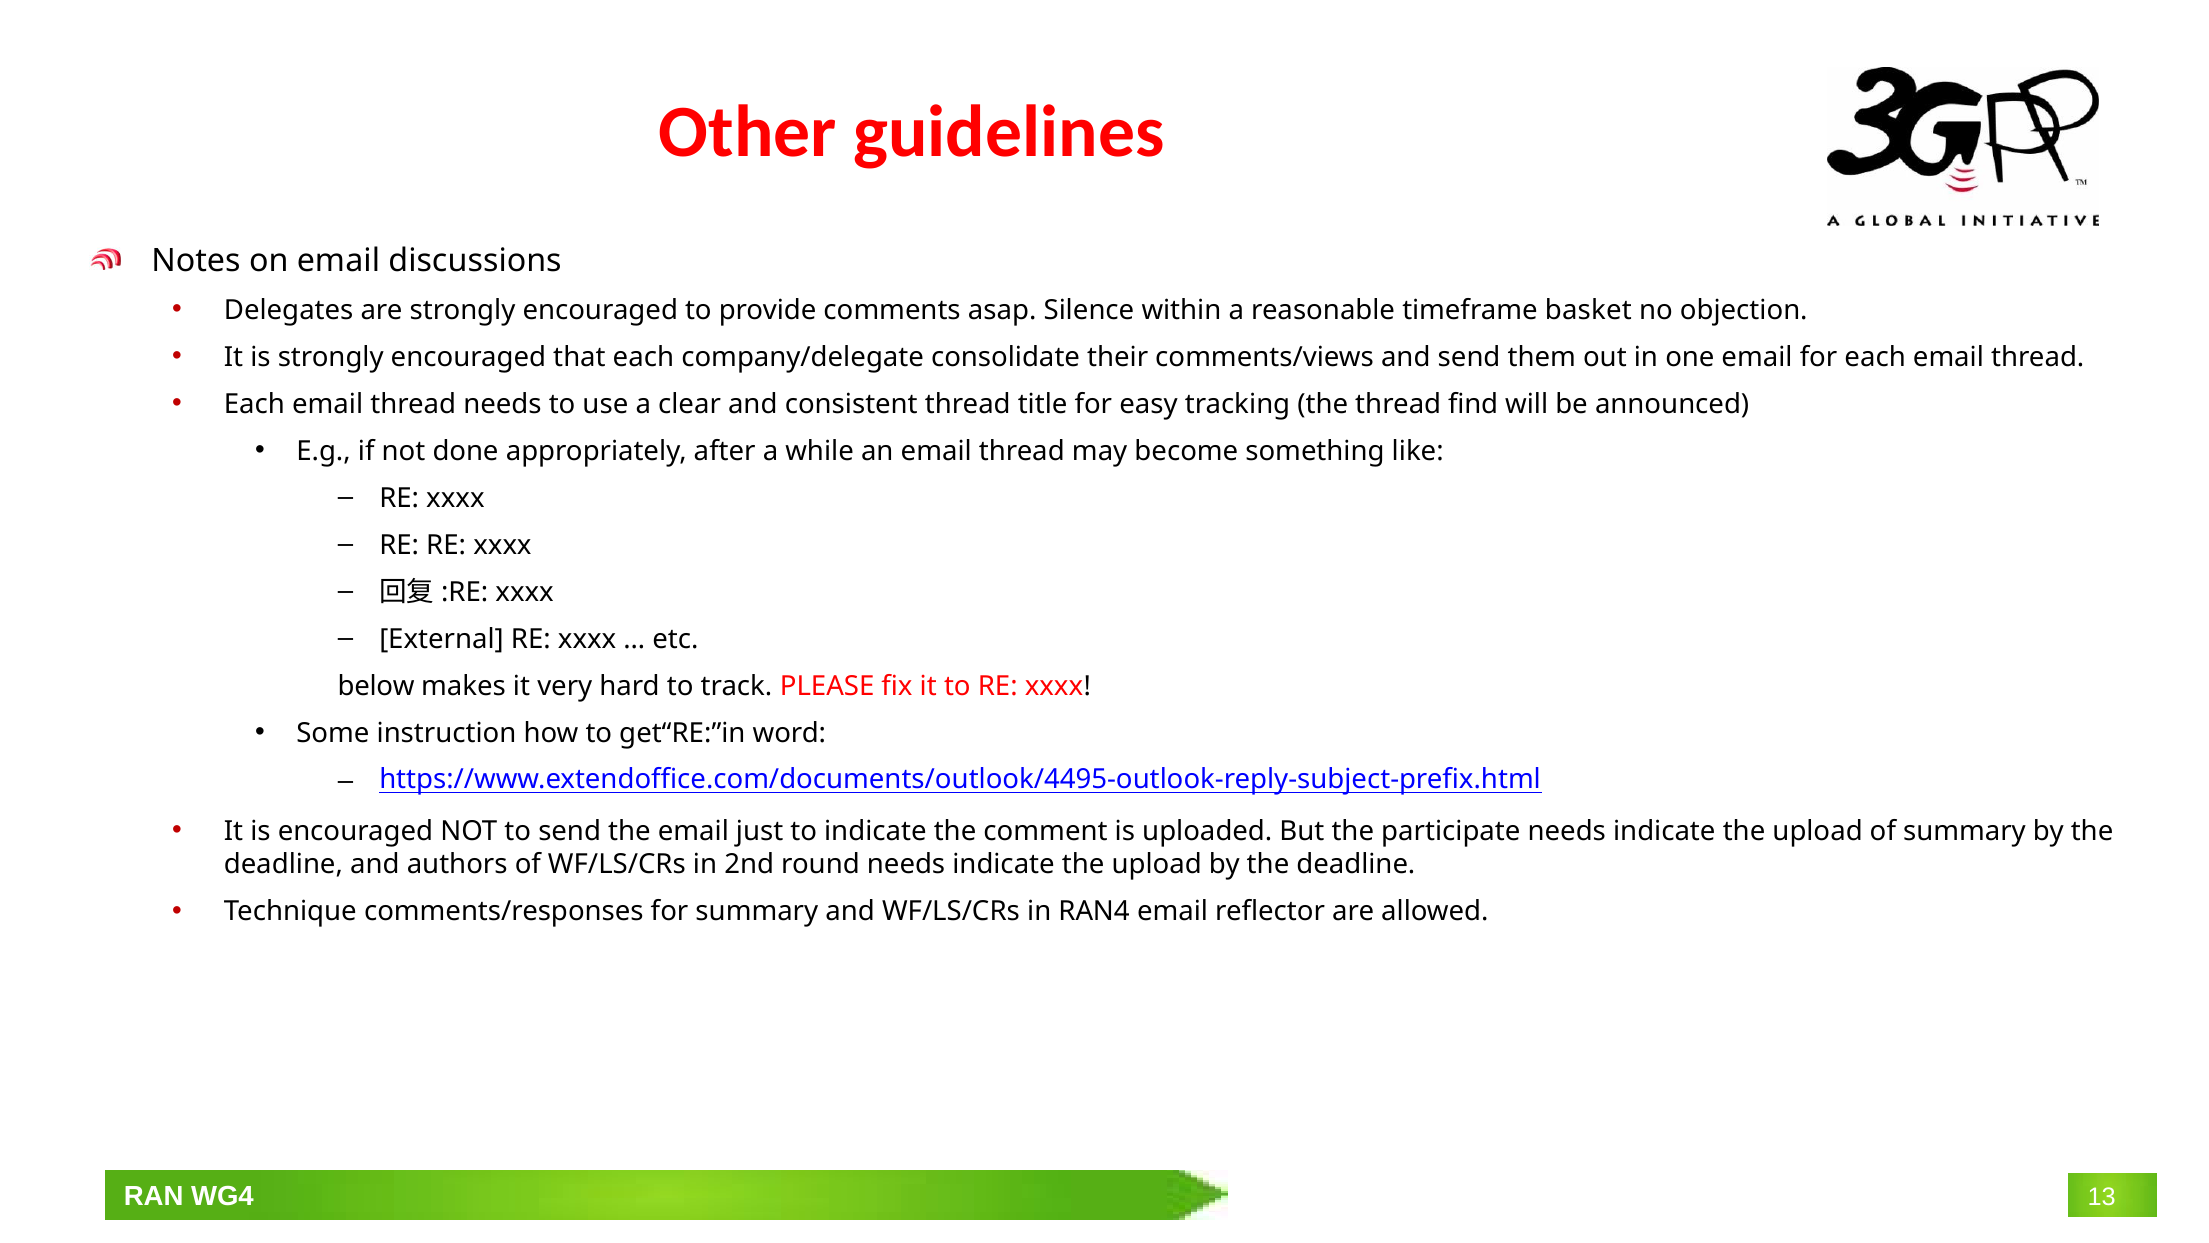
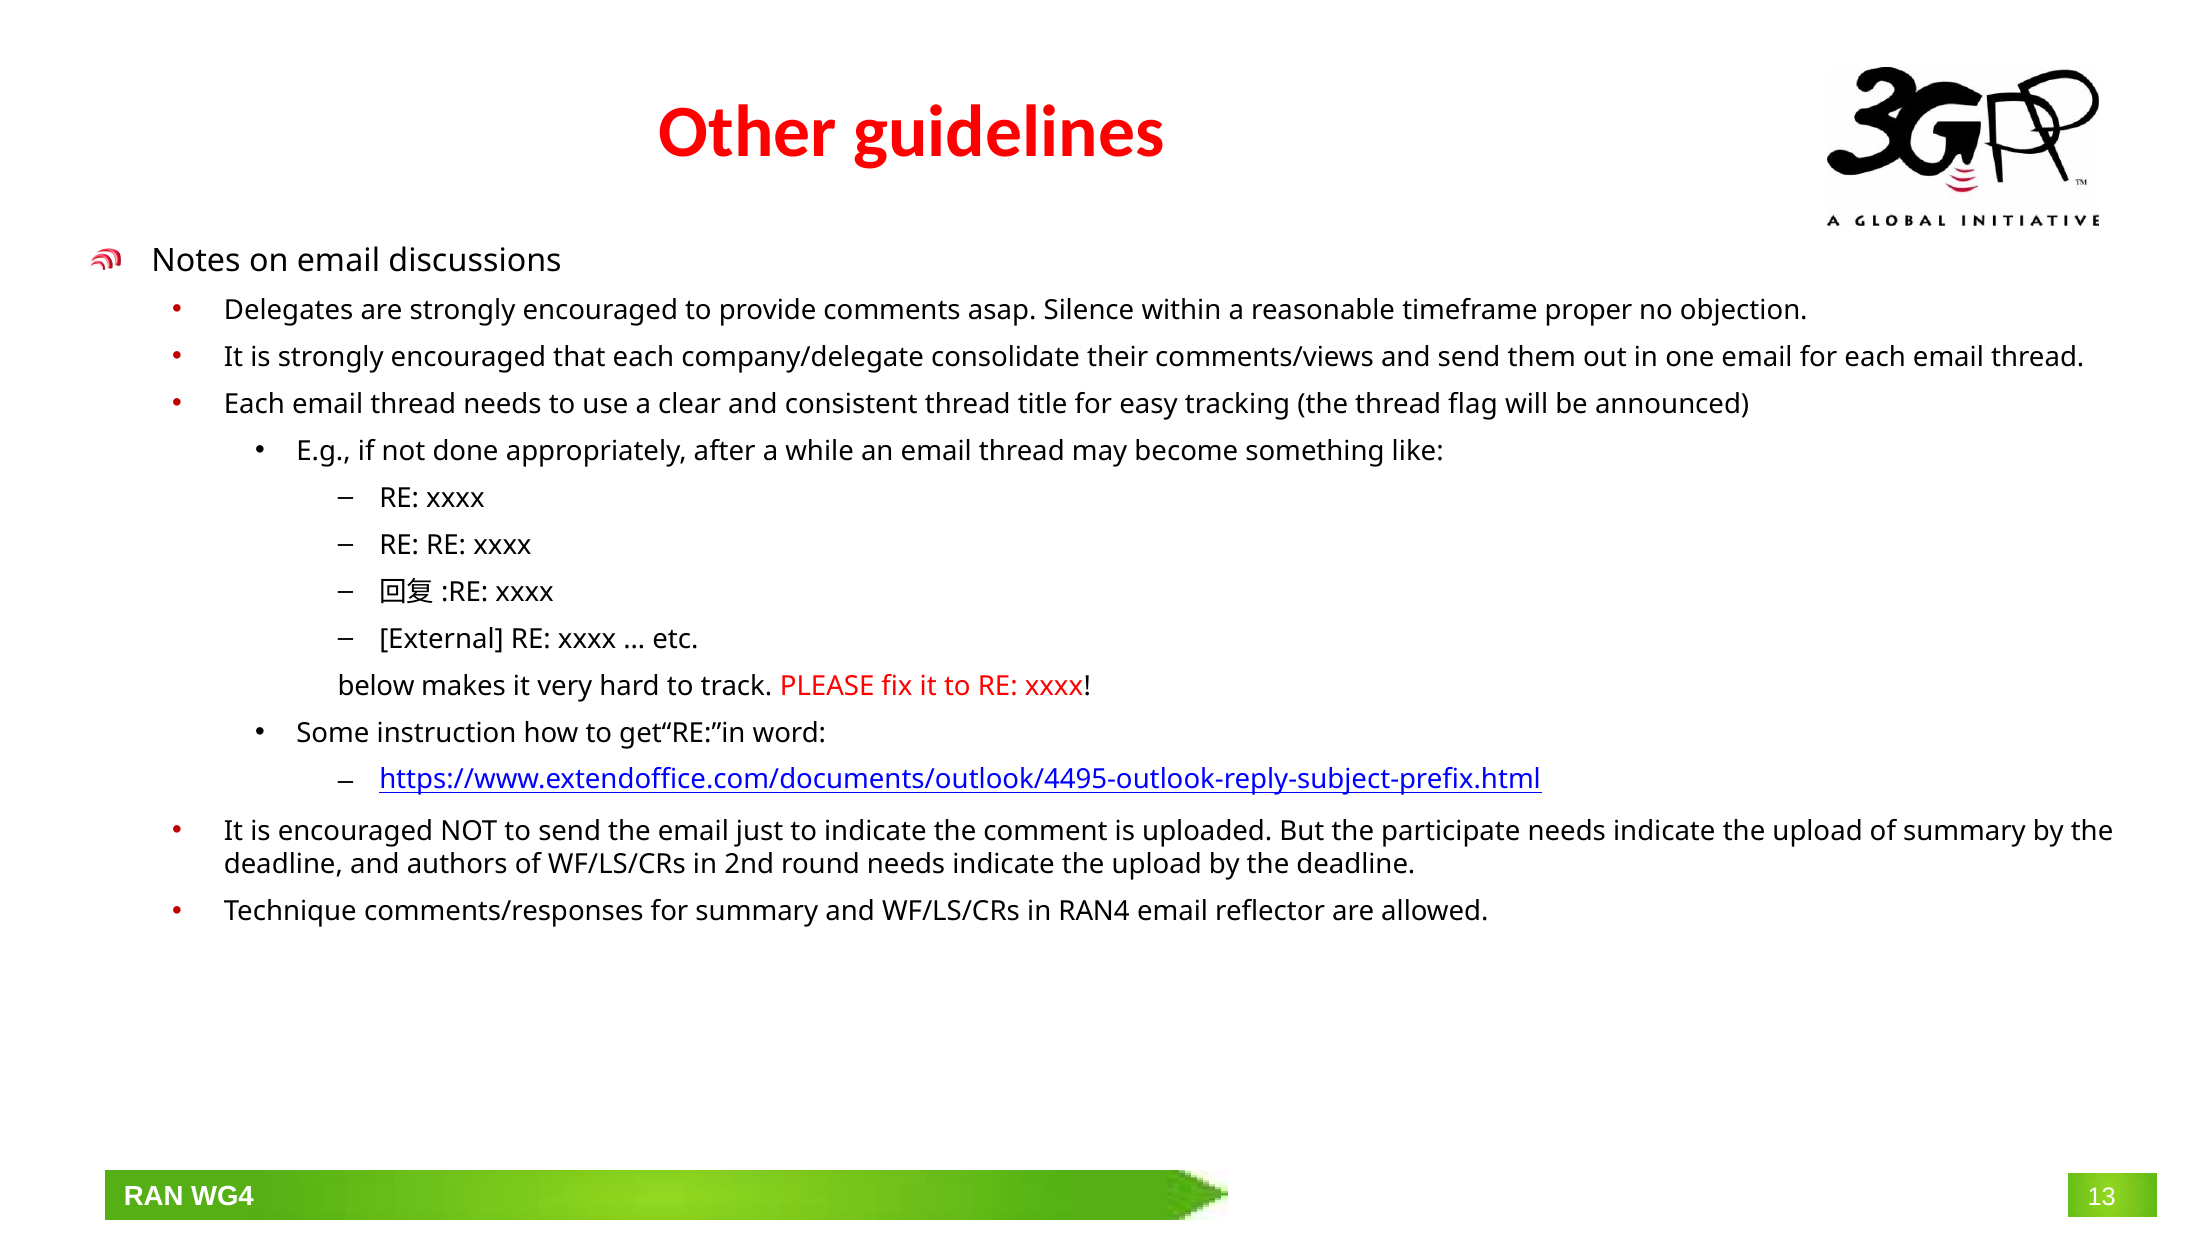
basket: basket -> proper
find: find -> flag
